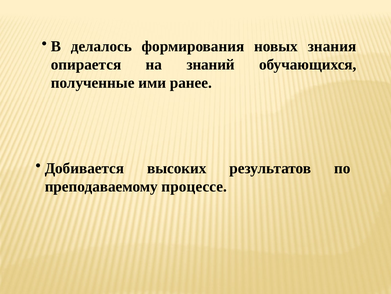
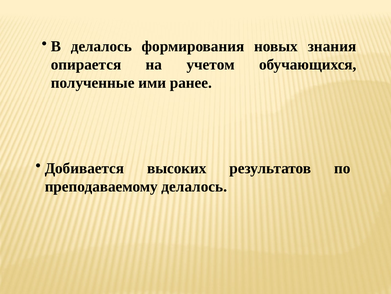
знаний: знаний -> учетом
преподаваемому процессе: процессе -> делалось
